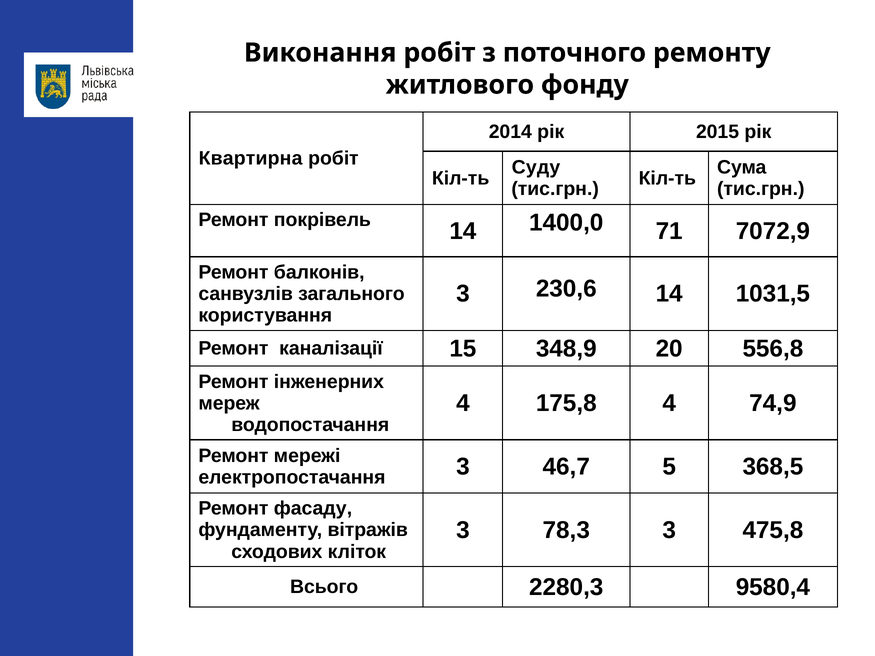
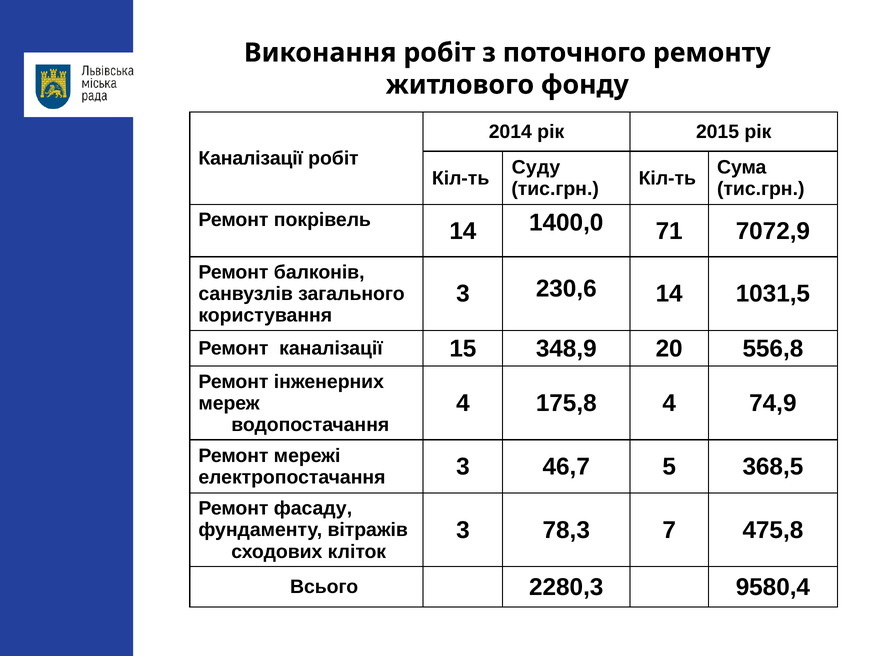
Квартирна at (251, 159): Квартирна -> Каналізації
78,3 3: 3 -> 7
